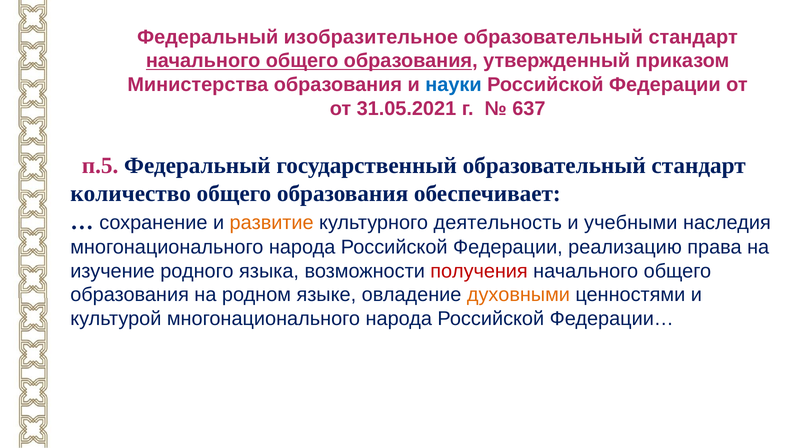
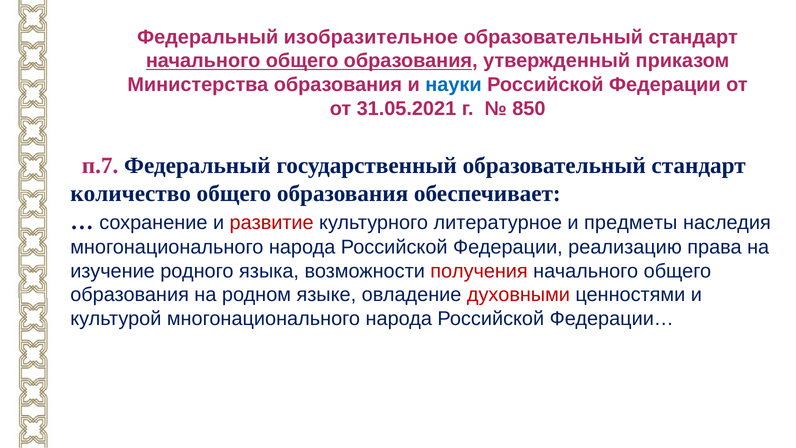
637: 637 -> 850
п.5: п.5 -> п.7
развитие colour: orange -> red
деятельность: деятельность -> литературное
учебными: учебными -> предметы
духовными colour: orange -> red
